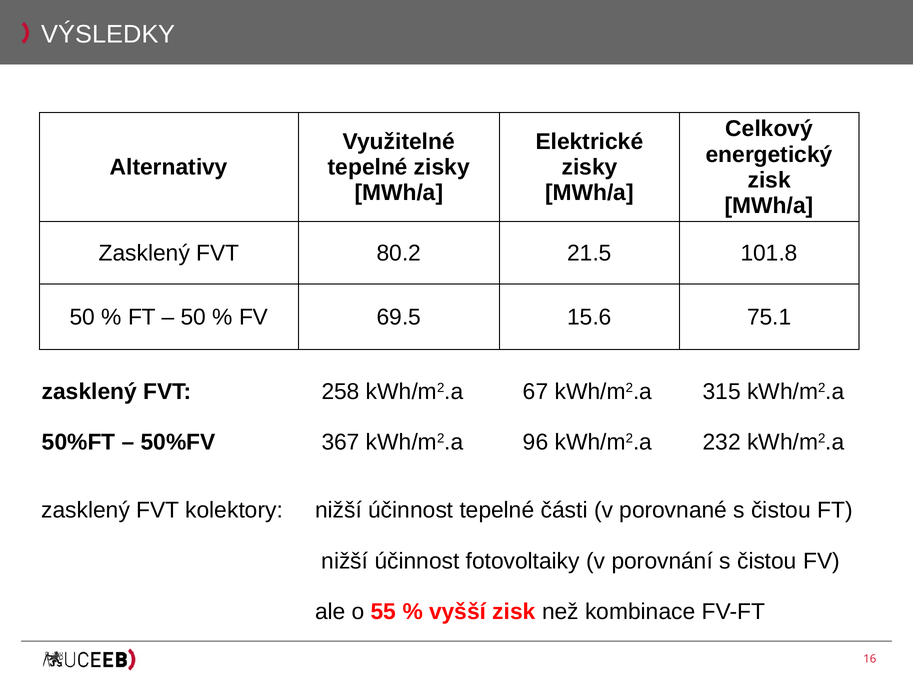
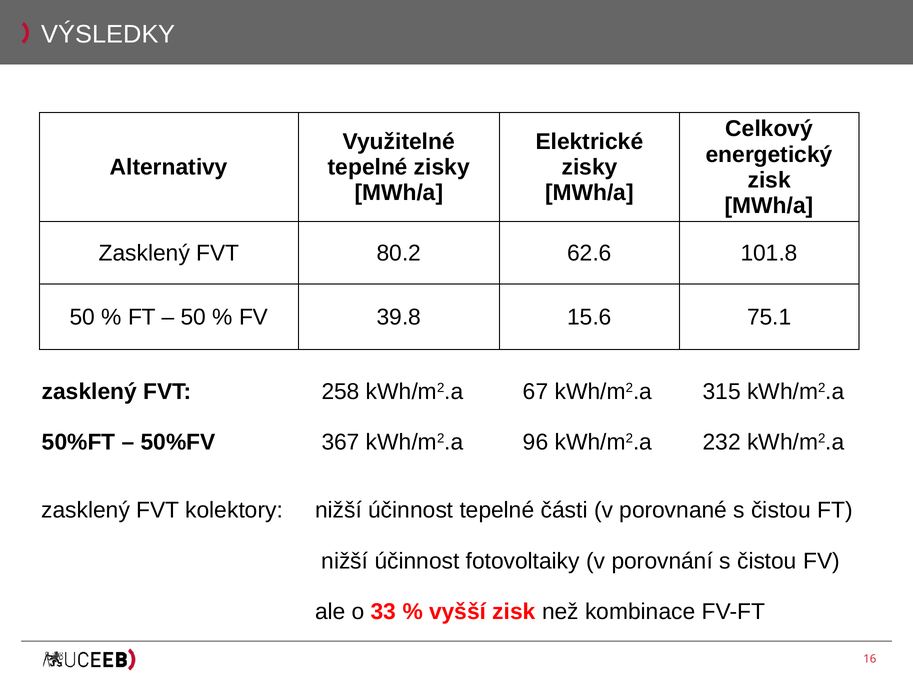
21.5: 21.5 -> 62.6
69.5: 69.5 -> 39.8
55: 55 -> 33
